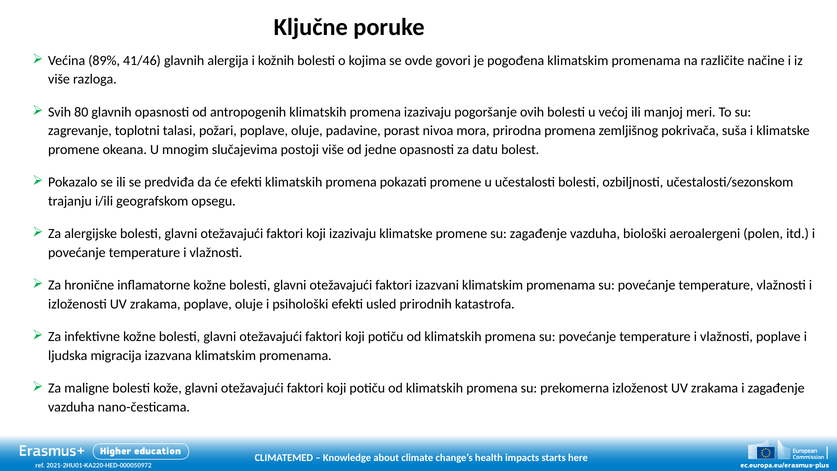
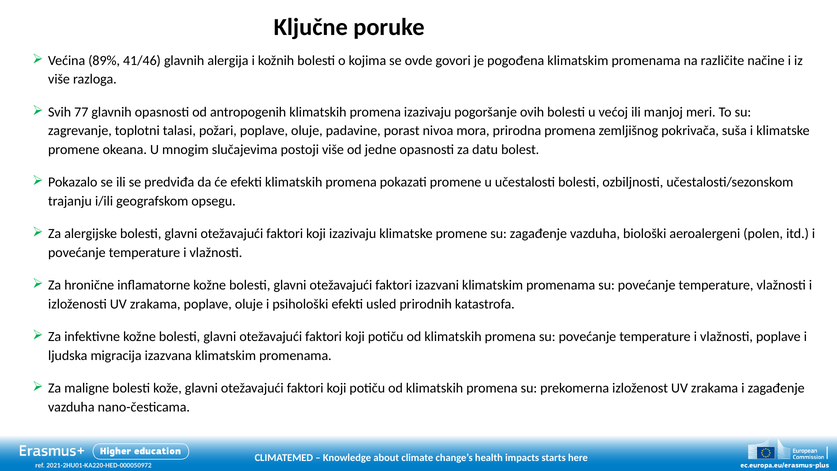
80: 80 -> 77
